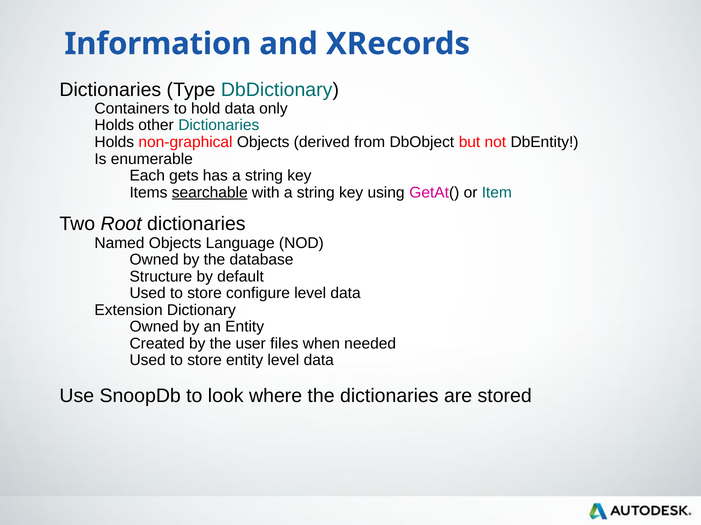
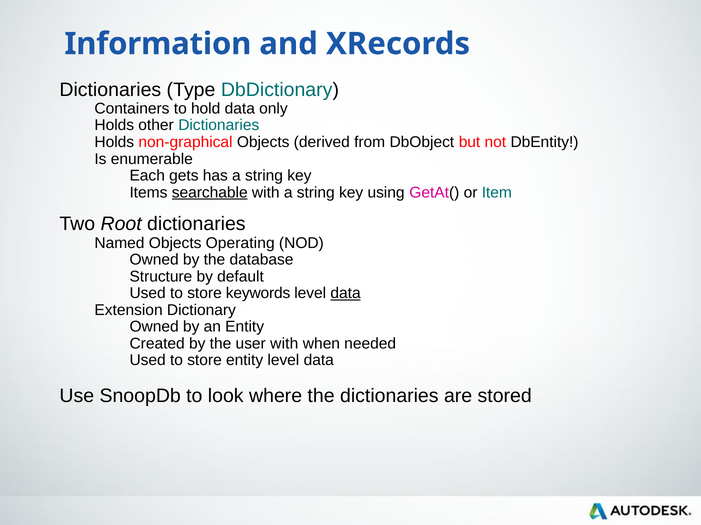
Language: Language -> Operating
configure: configure -> keywords
data at (346, 294) underline: none -> present
user files: files -> with
